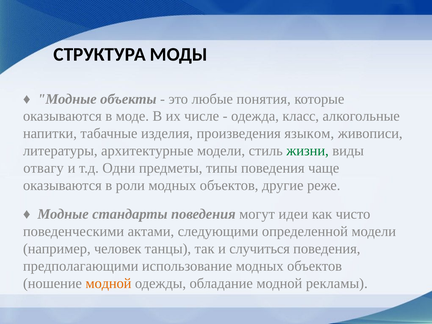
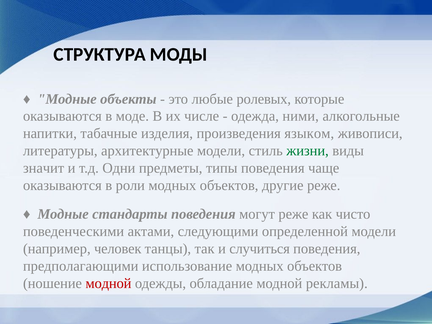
понятия: понятия -> ролевых
класс: класс -> ними
отвагу: отвагу -> значит
могут идеи: идеи -> реже
модной at (109, 283) colour: orange -> red
